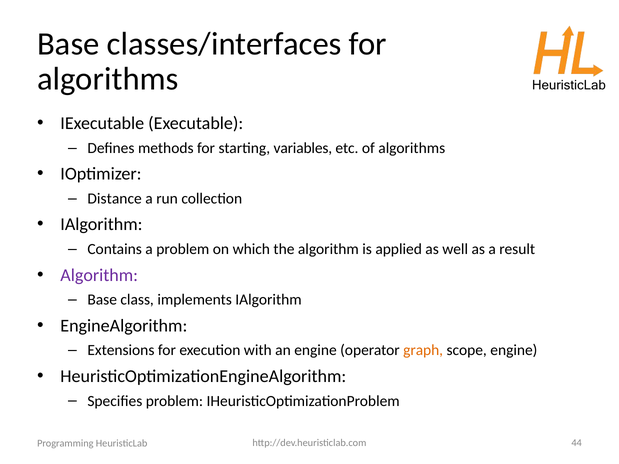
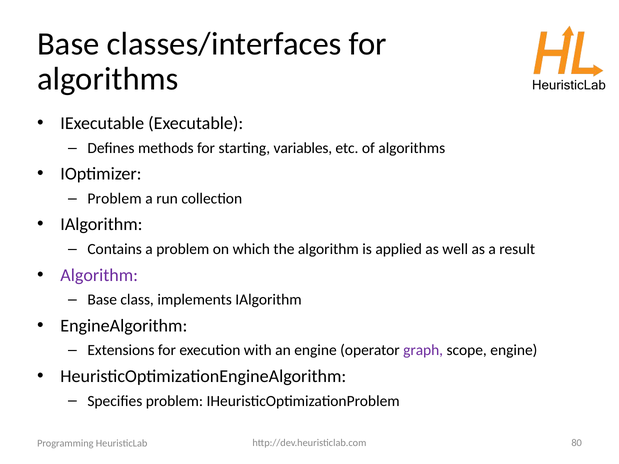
Distance at (115, 199): Distance -> Problem
graph colour: orange -> purple
44: 44 -> 80
